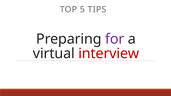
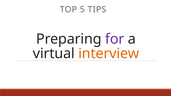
interview colour: red -> orange
